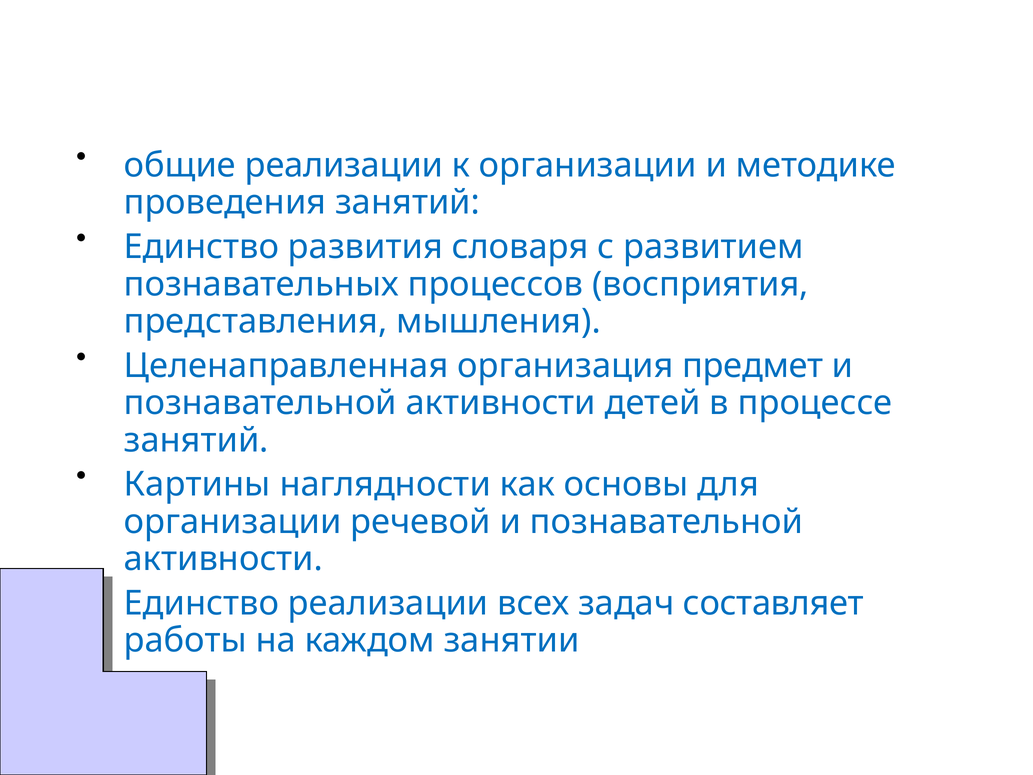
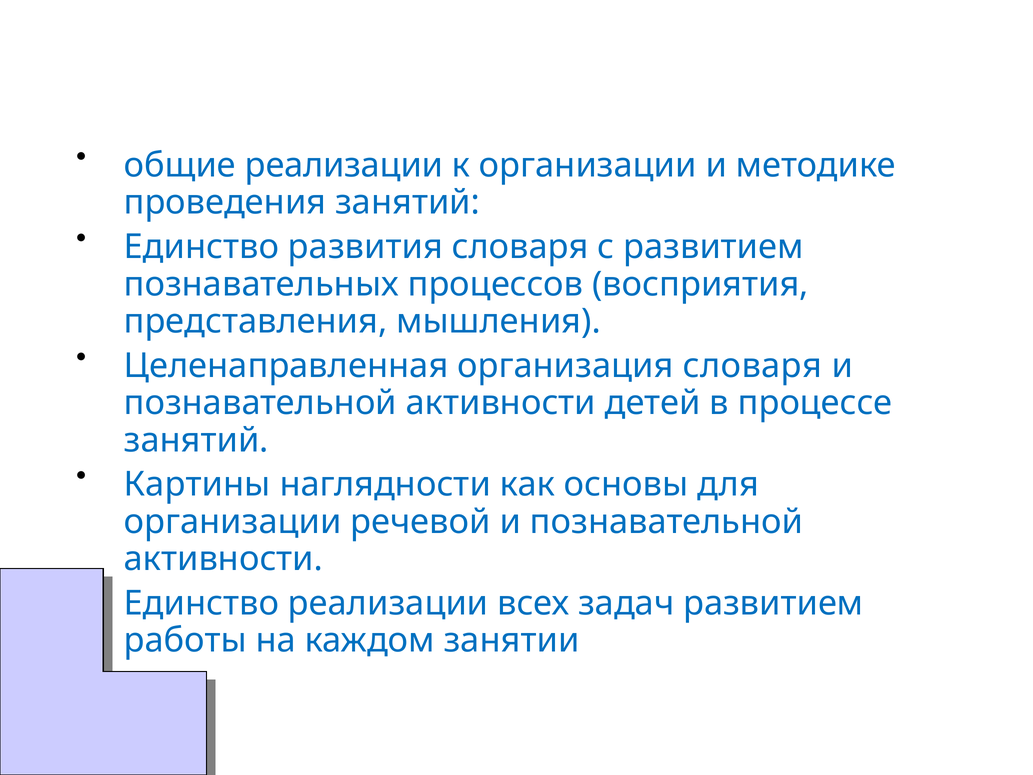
организация предмет: предмет -> словаря
задач составляет: составляет -> развитием
